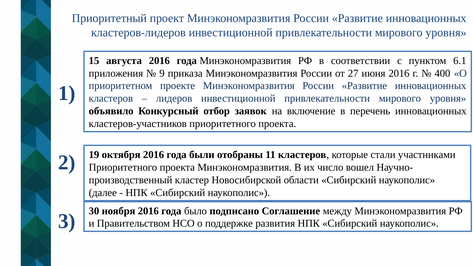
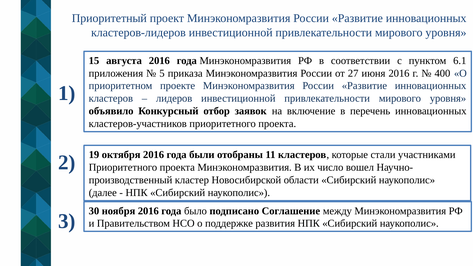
9: 9 -> 5
